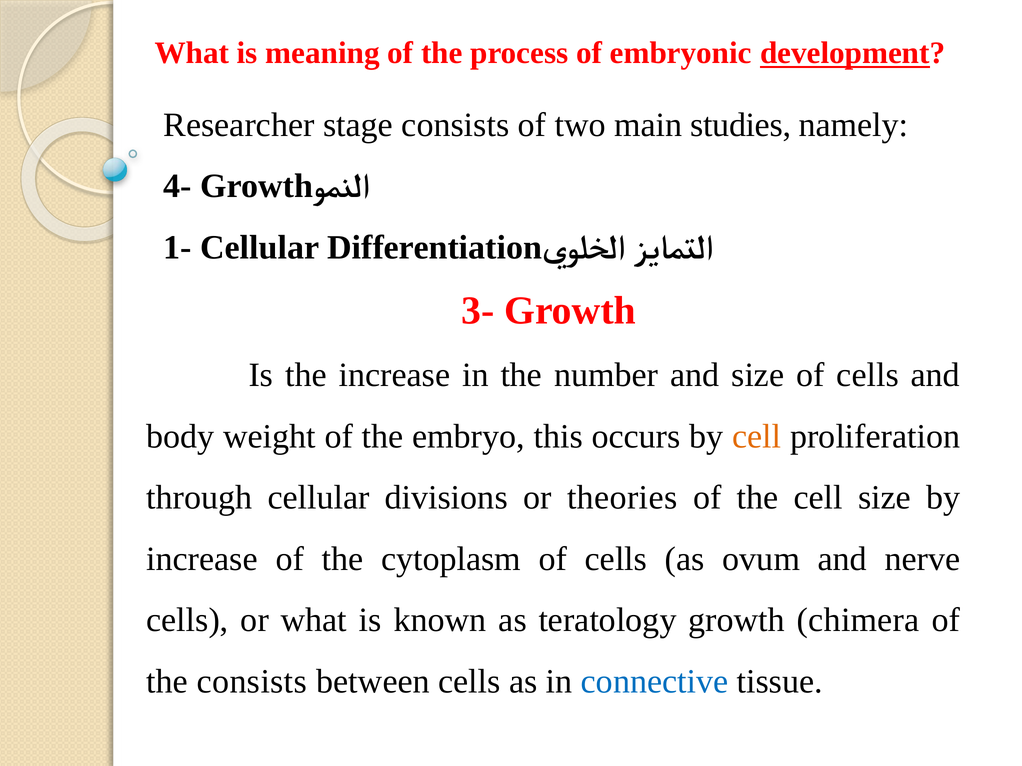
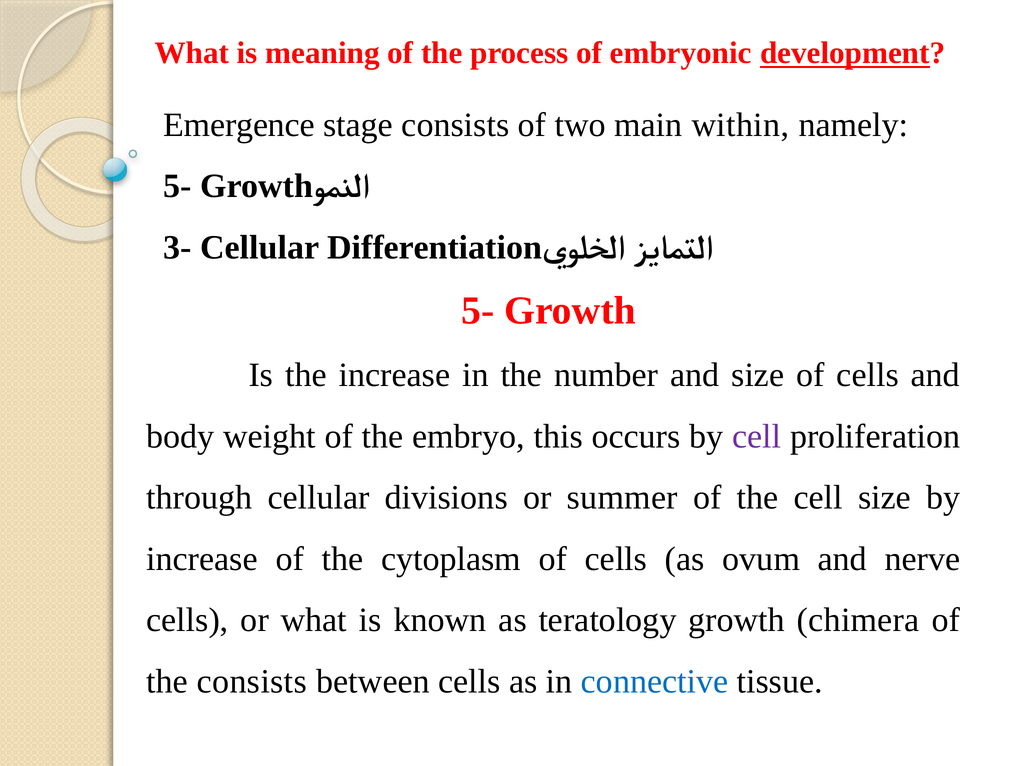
Researcher: Researcher -> Emergence
studies: studies -> within
4- at (178, 186): 4- -> 5-
1-: 1- -> 3-
3- at (478, 311): 3- -> 5-
cell at (757, 437) colour: orange -> purple
theories: theories -> summer
